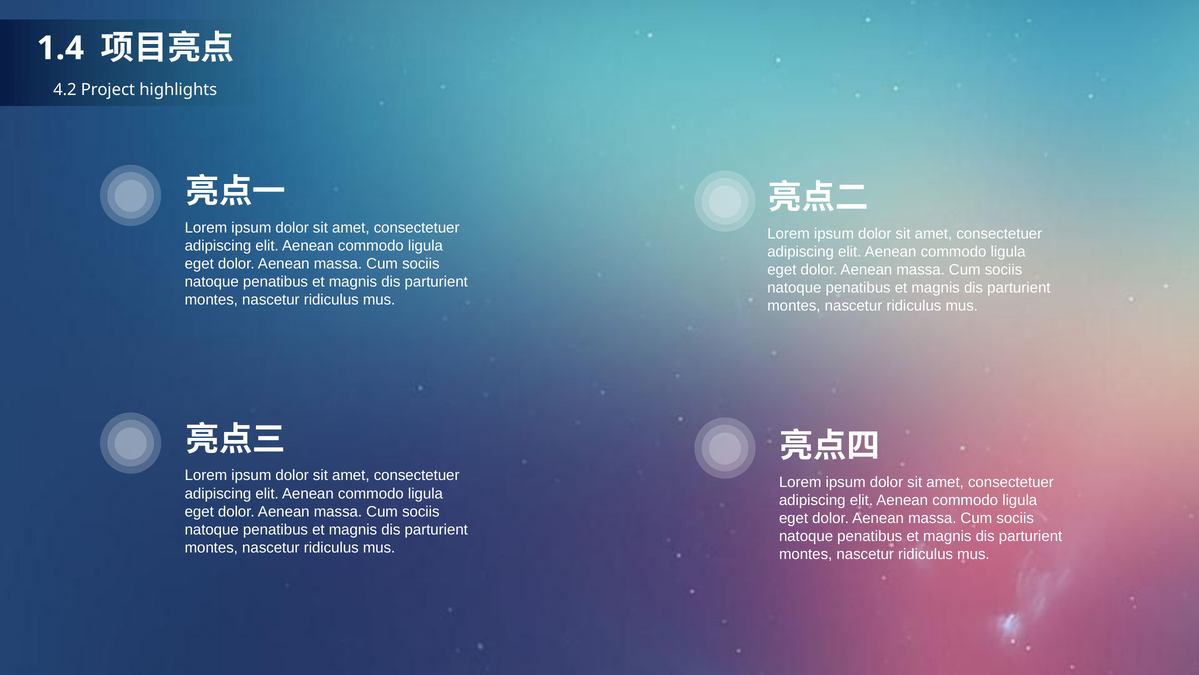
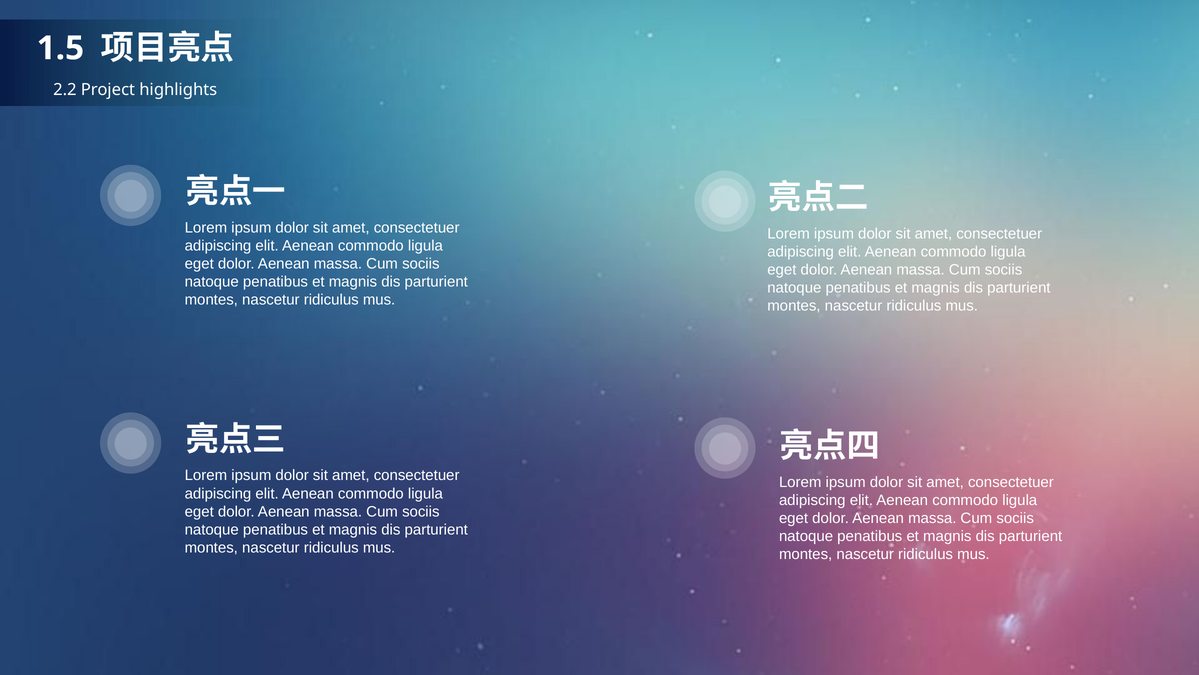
1.4: 1.4 -> 1.5
4.2: 4.2 -> 2.2
